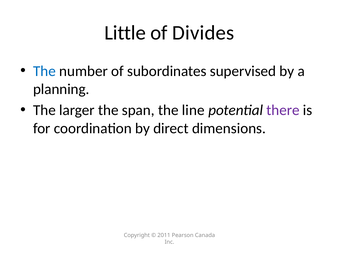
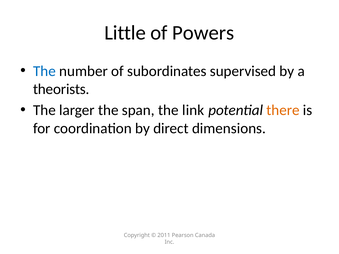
Divides: Divides -> Powers
planning: planning -> theorists
line: line -> link
there colour: purple -> orange
